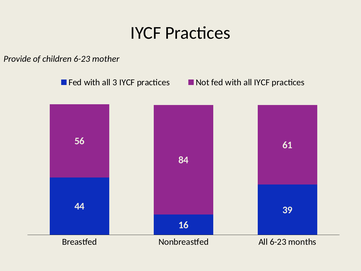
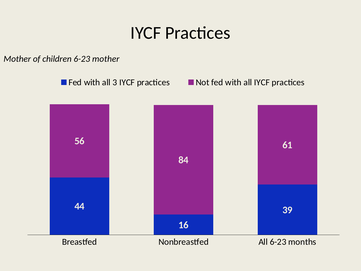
Provide at (17, 59): Provide -> Mother
